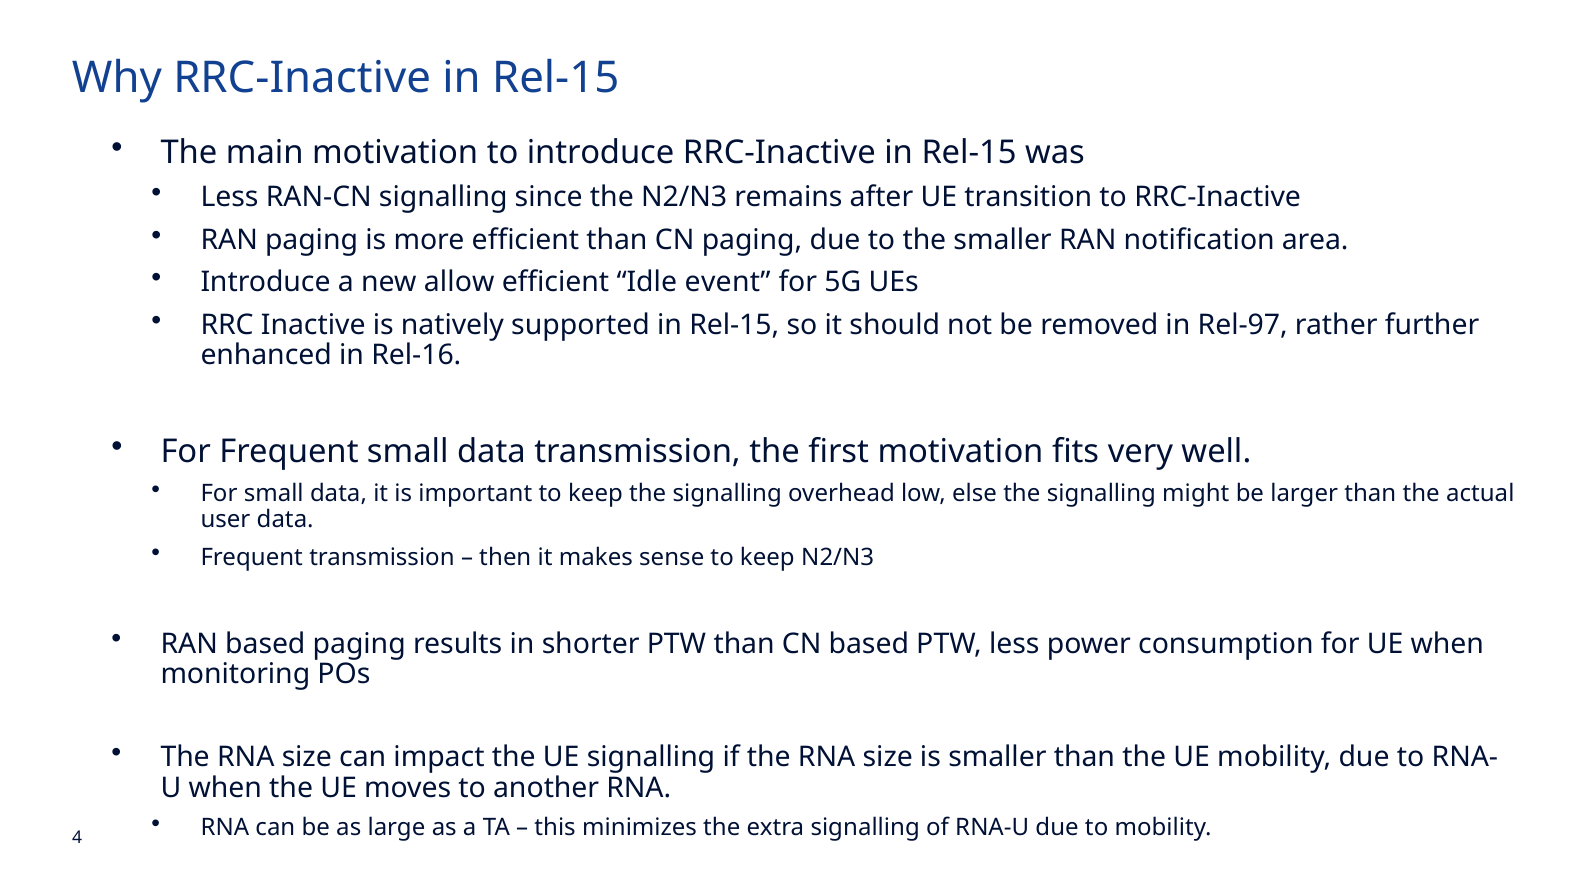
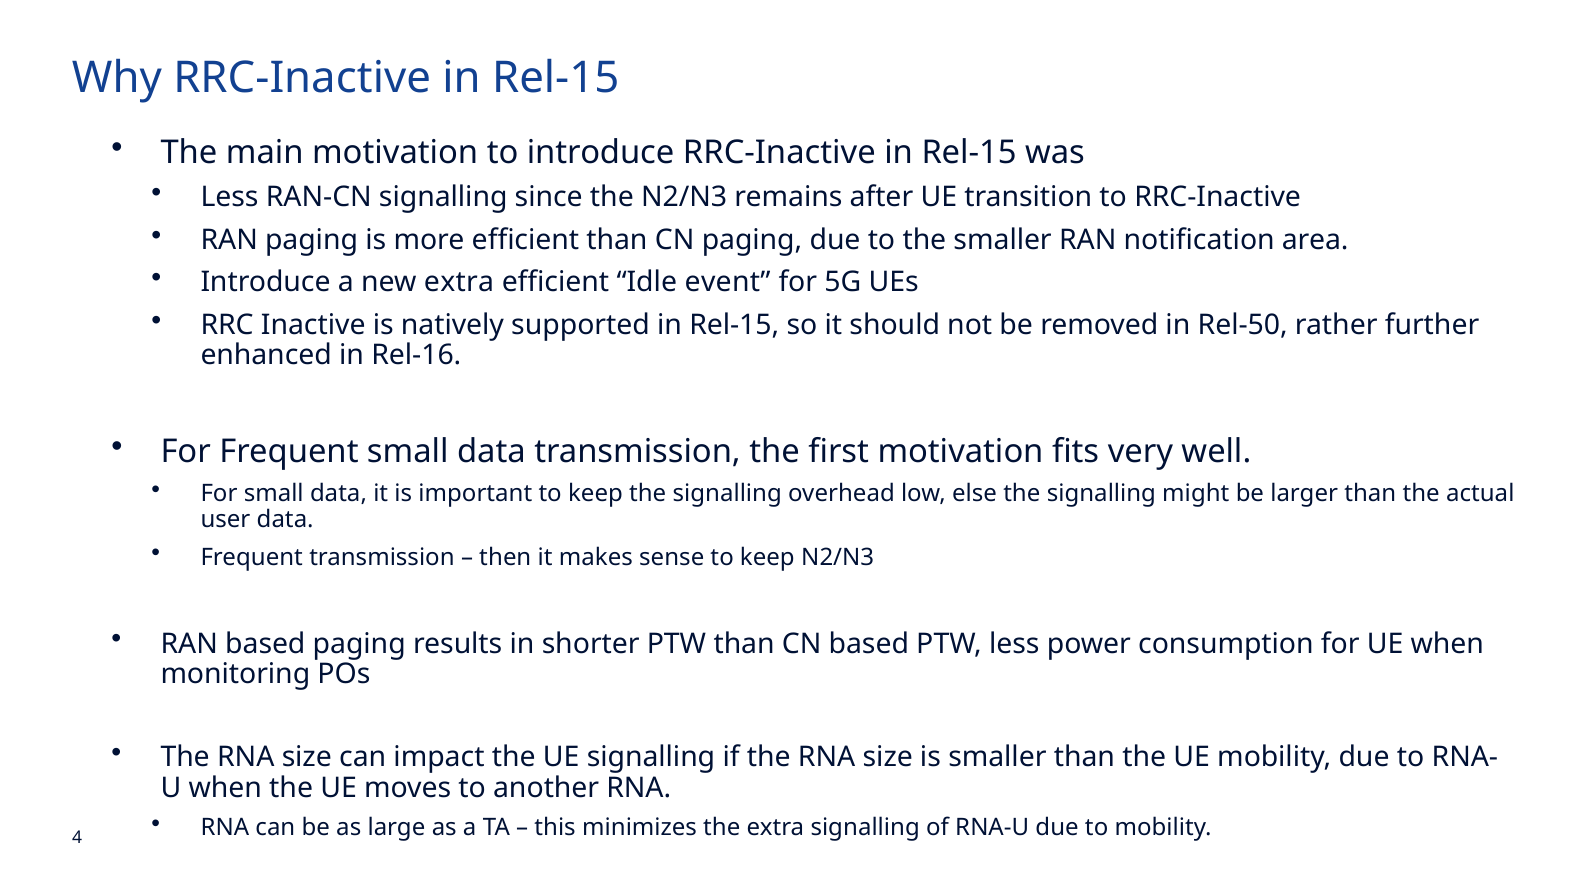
new allow: allow -> extra
Rel-97: Rel-97 -> Rel-50
